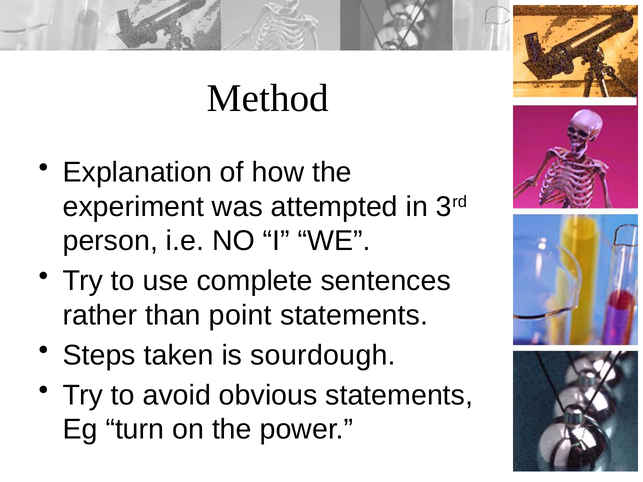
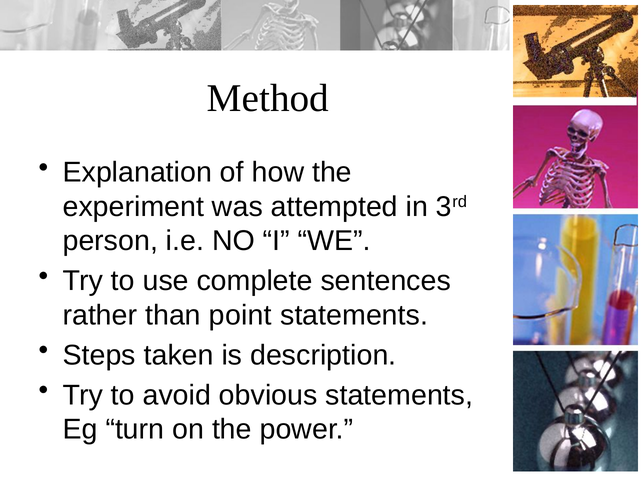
sourdough: sourdough -> description
